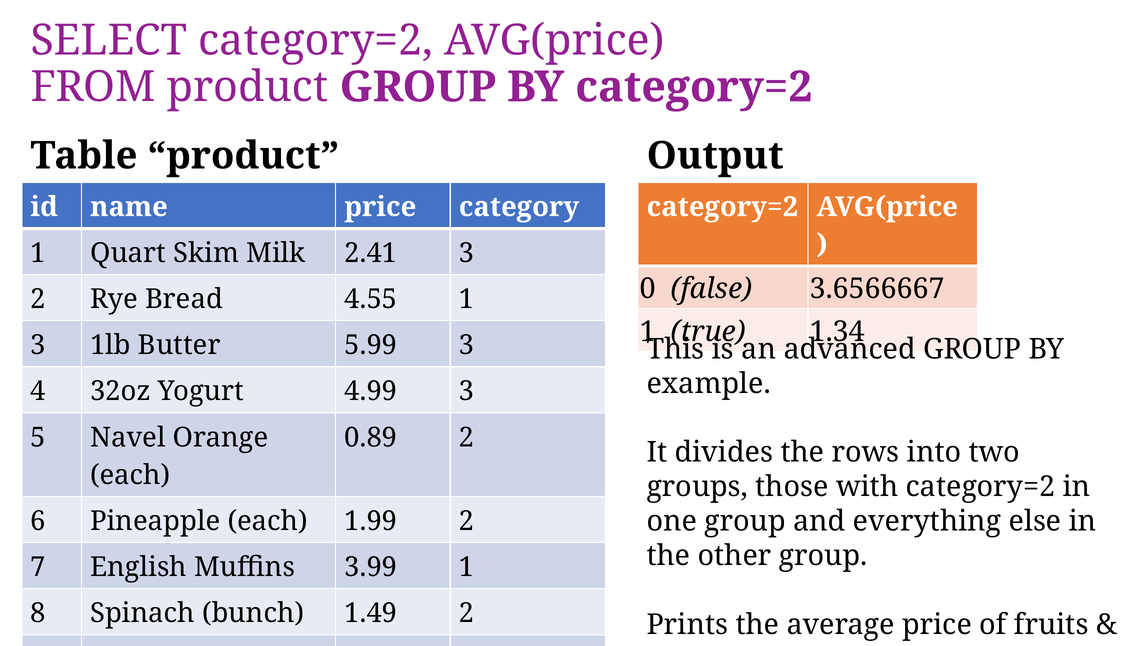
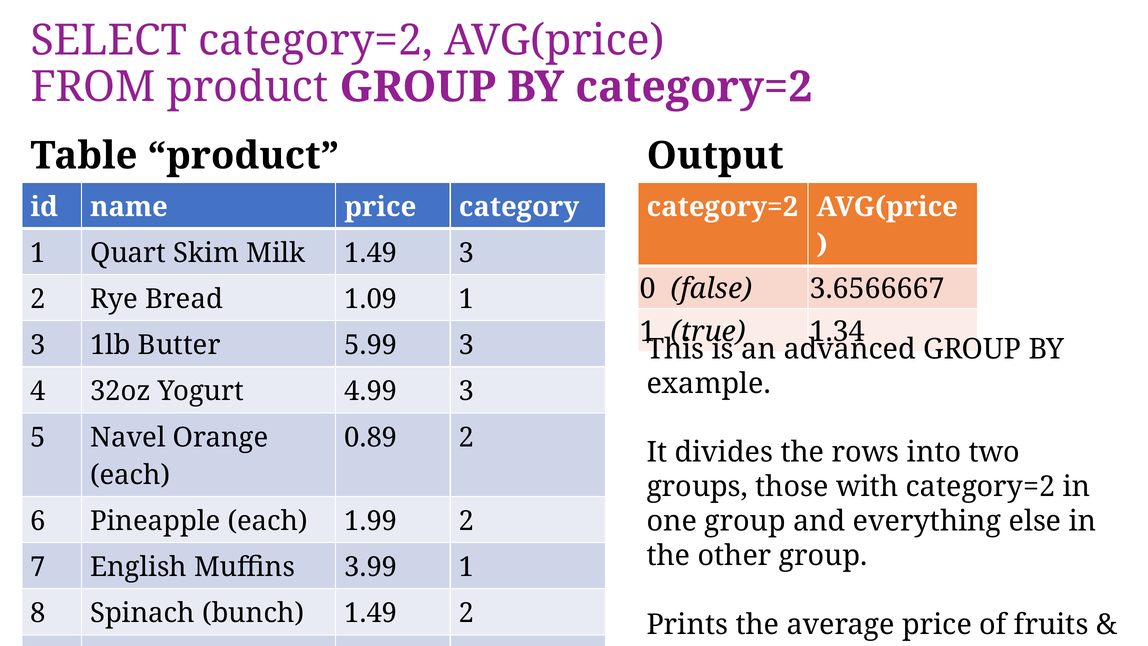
Milk 2.41: 2.41 -> 1.49
4.55: 4.55 -> 1.09
